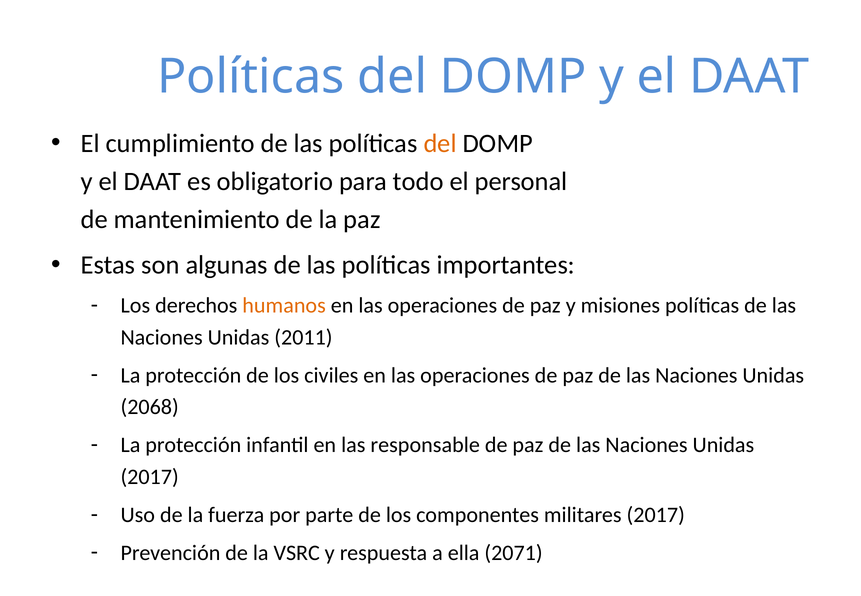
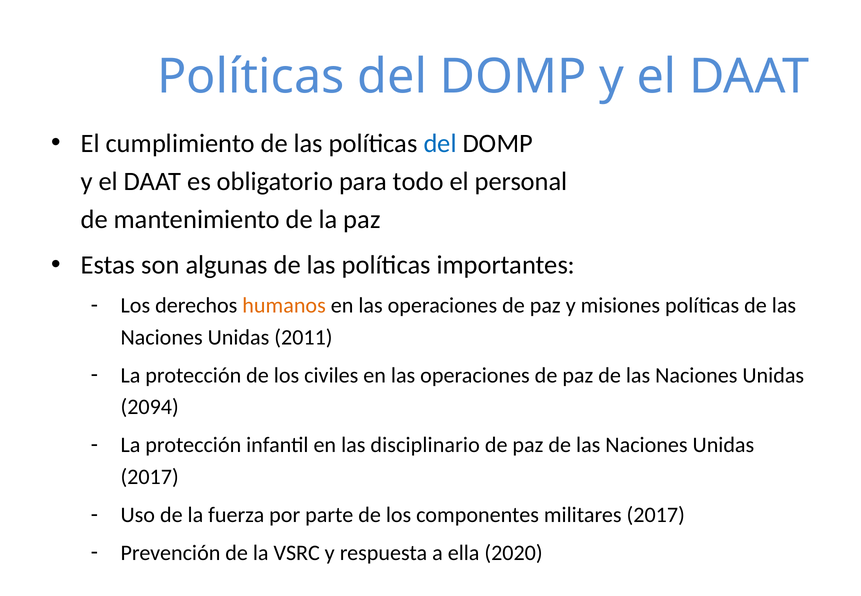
del at (440, 143) colour: orange -> blue
2068: 2068 -> 2094
responsable: responsable -> disciplinario
2071: 2071 -> 2020
